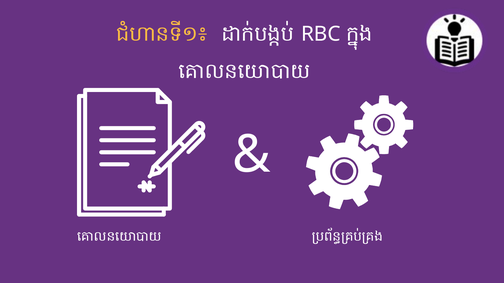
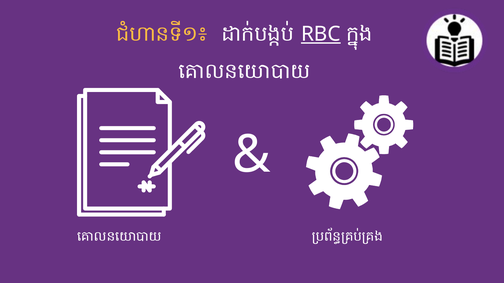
RBC underline: none -> present
